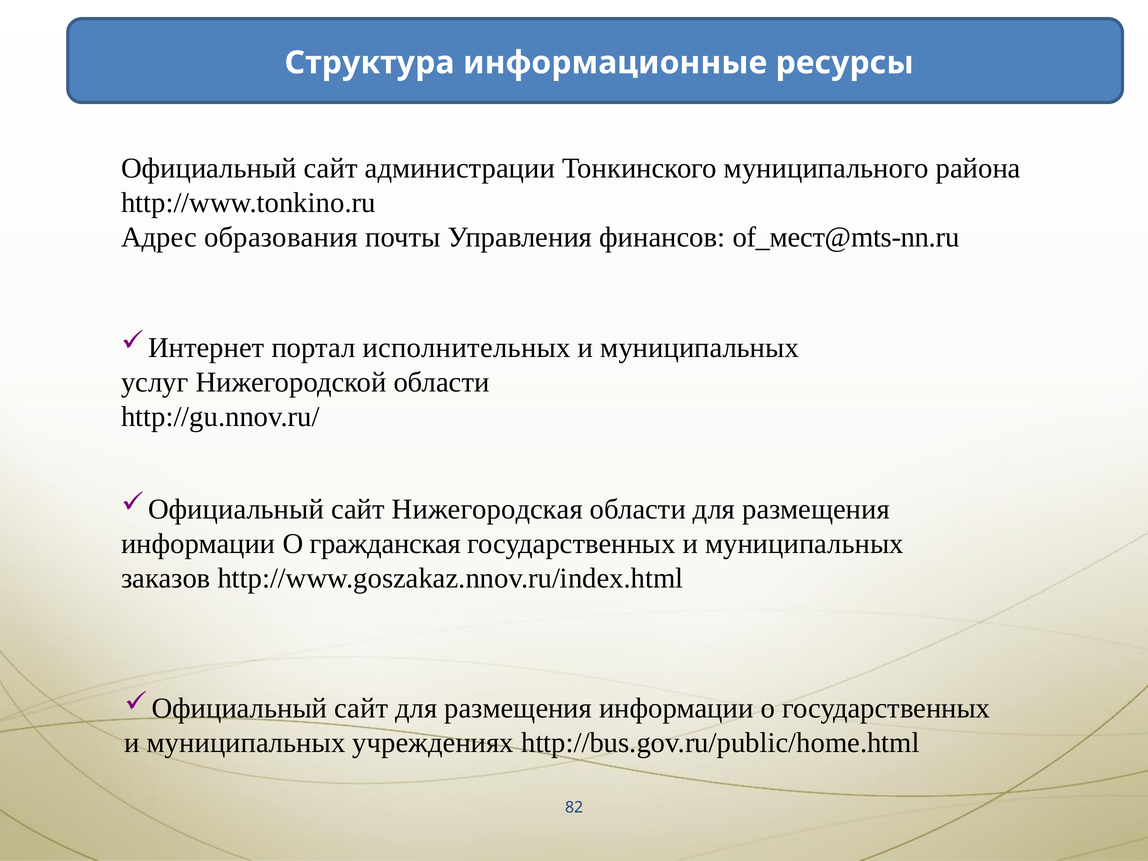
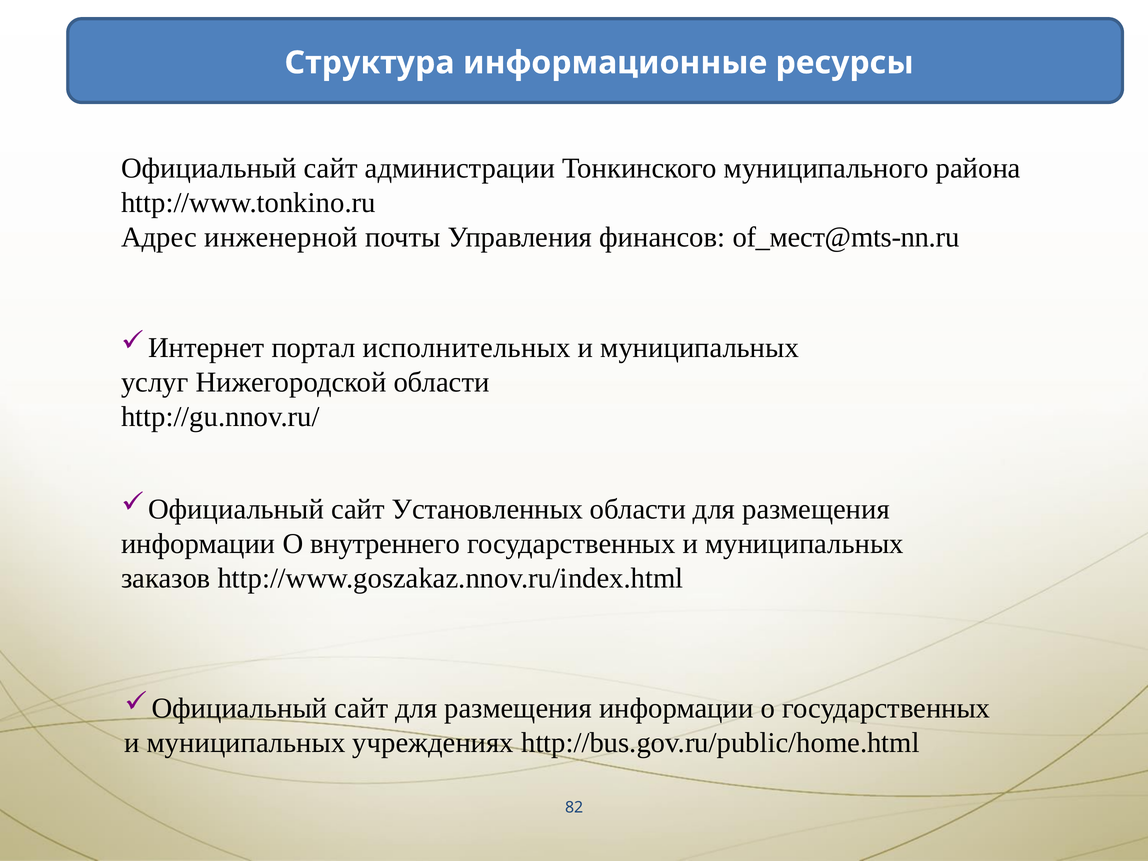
образования: образования -> инженерной
Нижегородская: Нижегородская -> Установленных
гражданская: гражданская -> внутреннего
